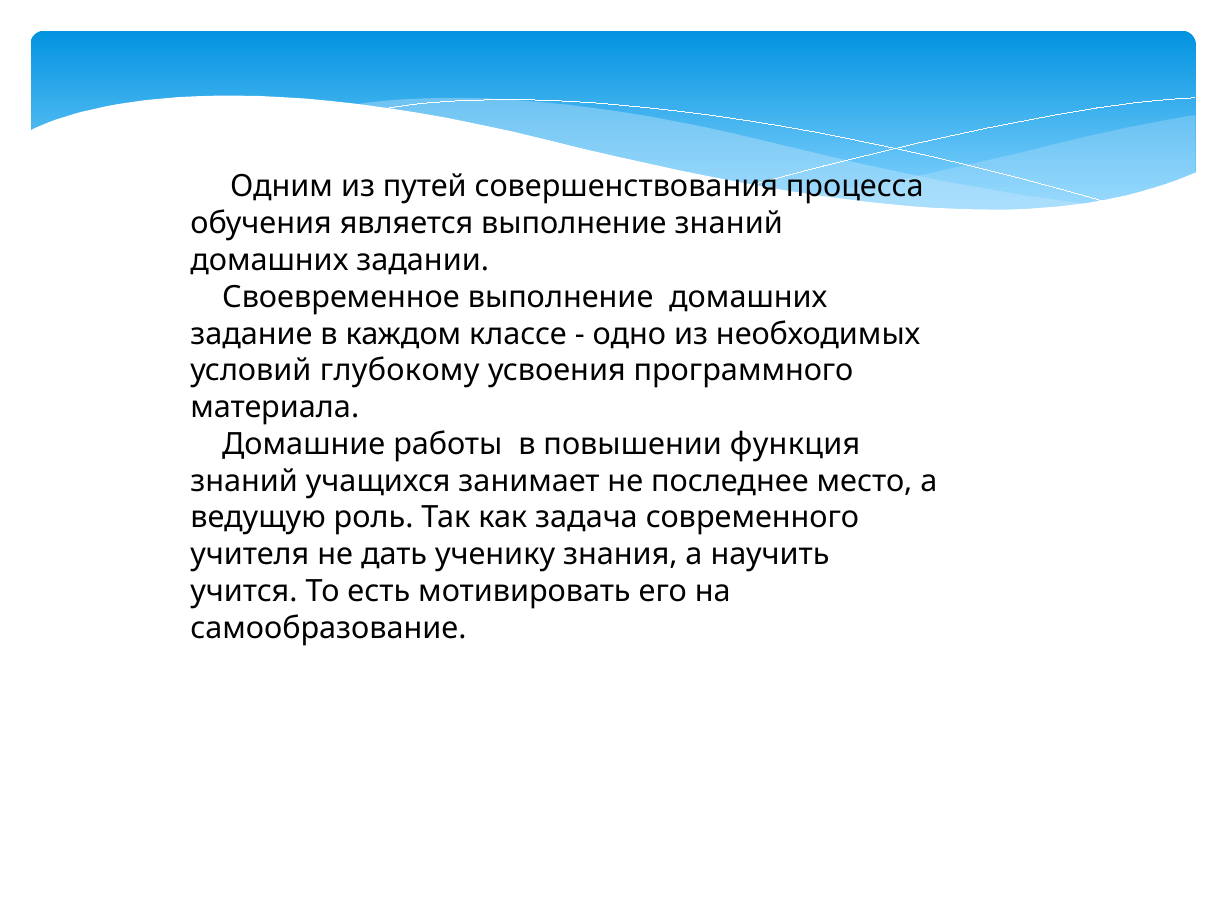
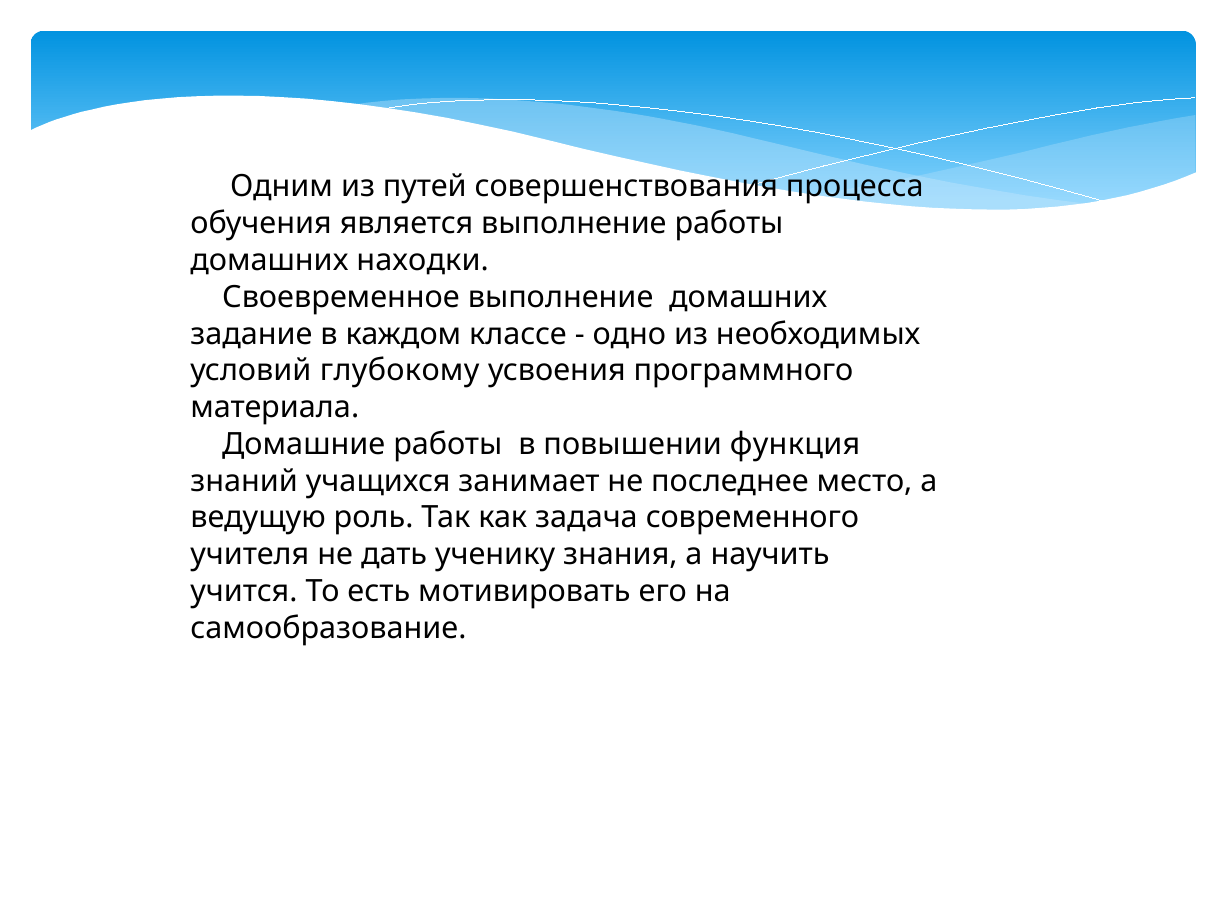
выполнение знаний: знаний -> работы
задании: задании -> находки
